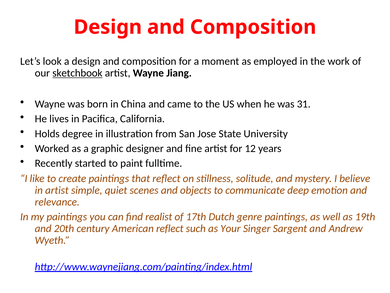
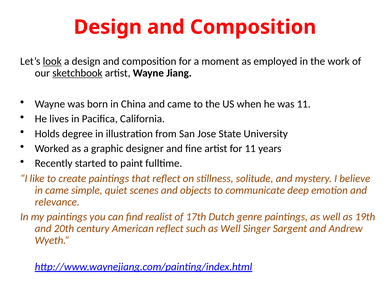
look underline: none -> present
was 31: 31 -> 11
for 12: 12 -> 11
in artist: artist -> came
such as Your: Your -> Well
